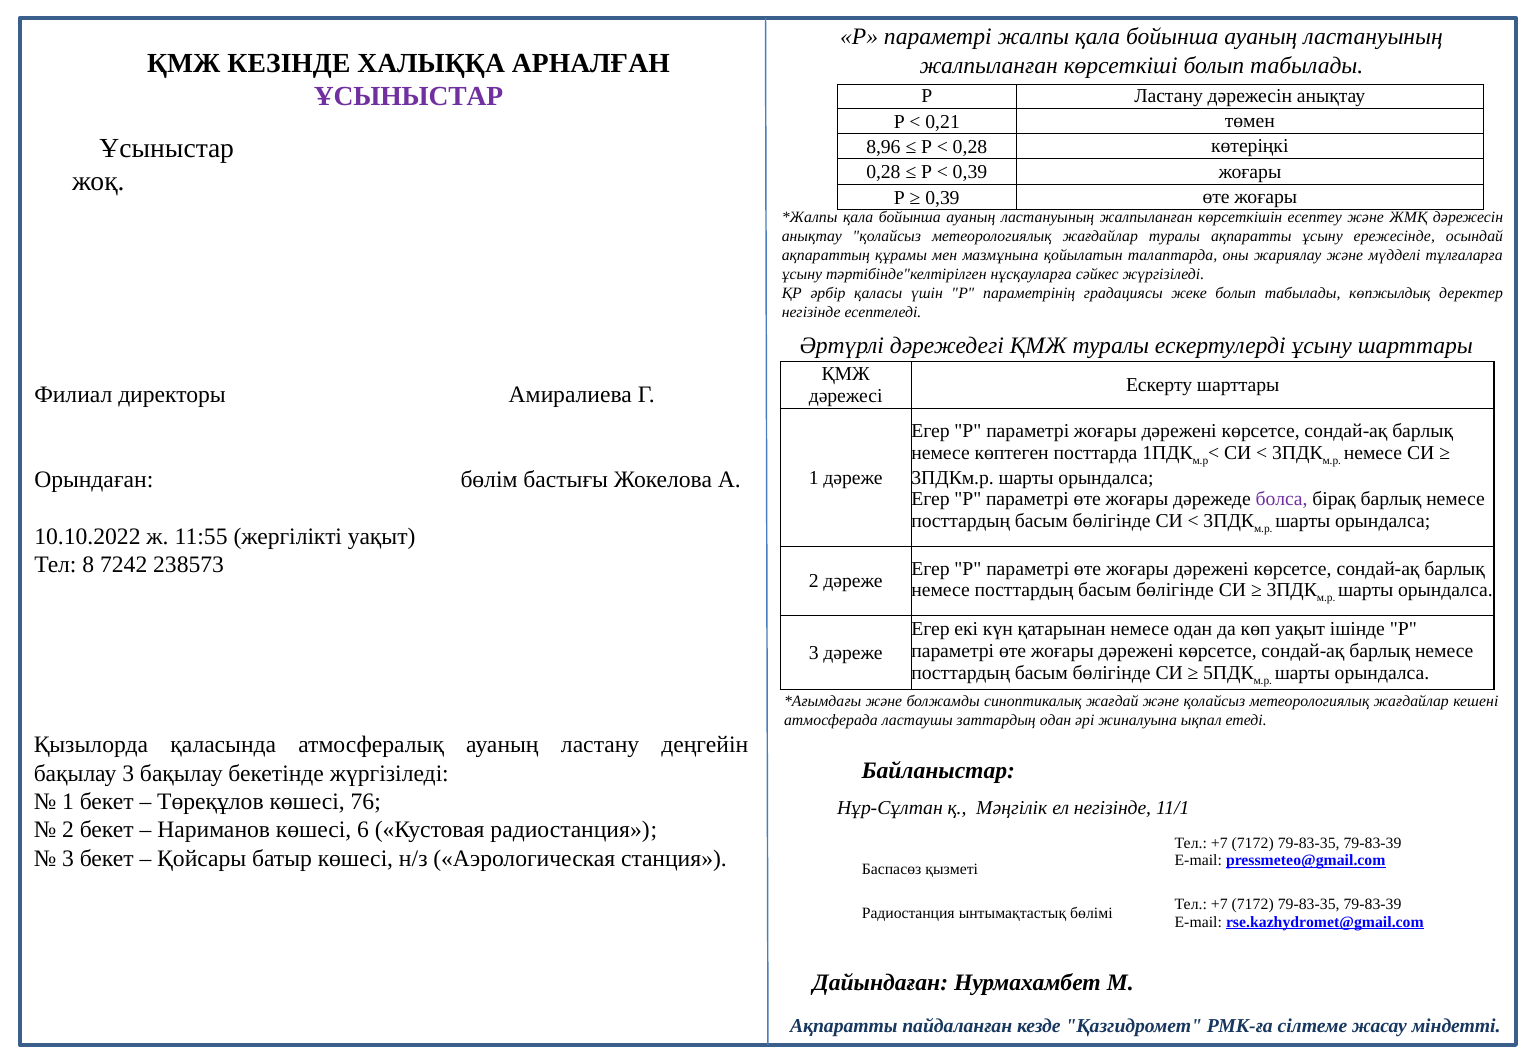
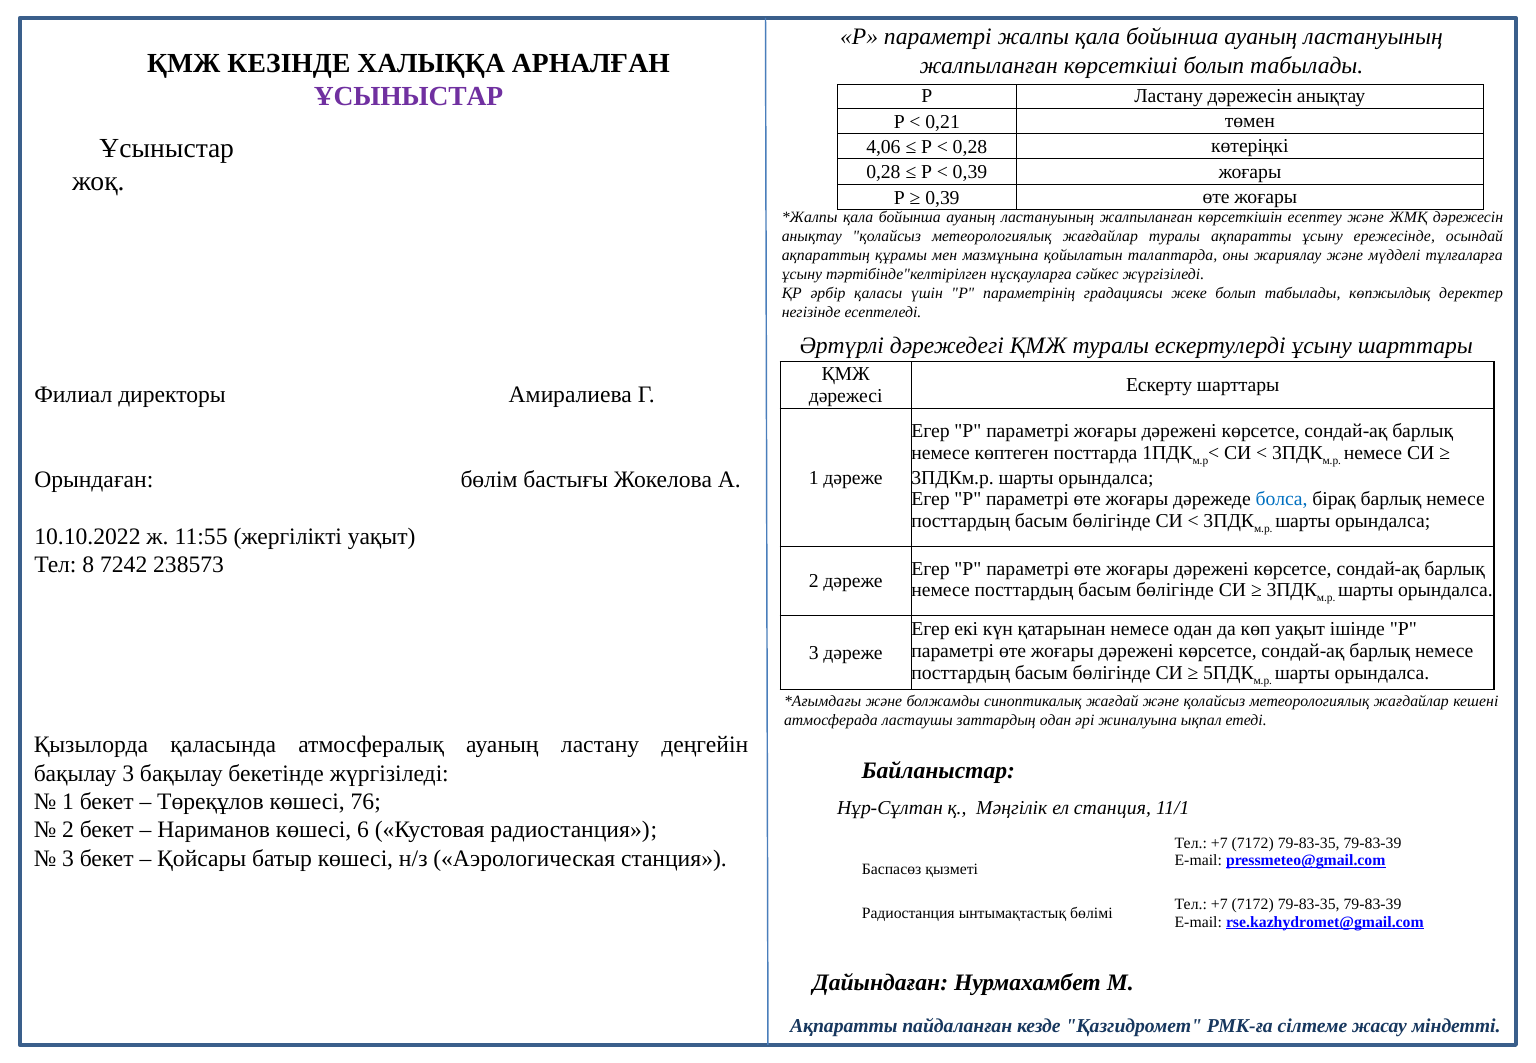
8,96: 8,96 -> 4,06
болса colour: purple -> blue
ел негізінде: негізінде -> станция
